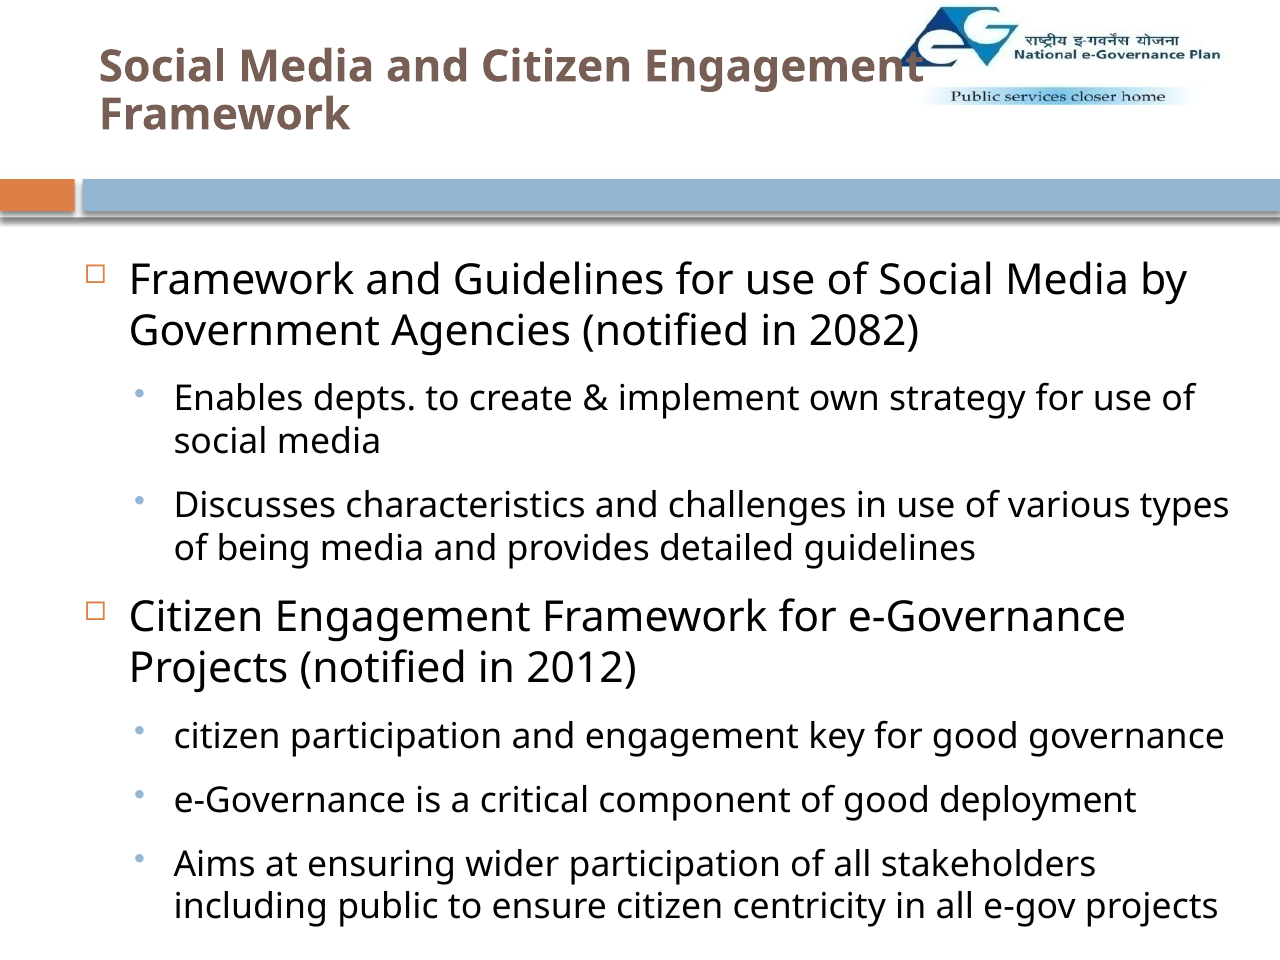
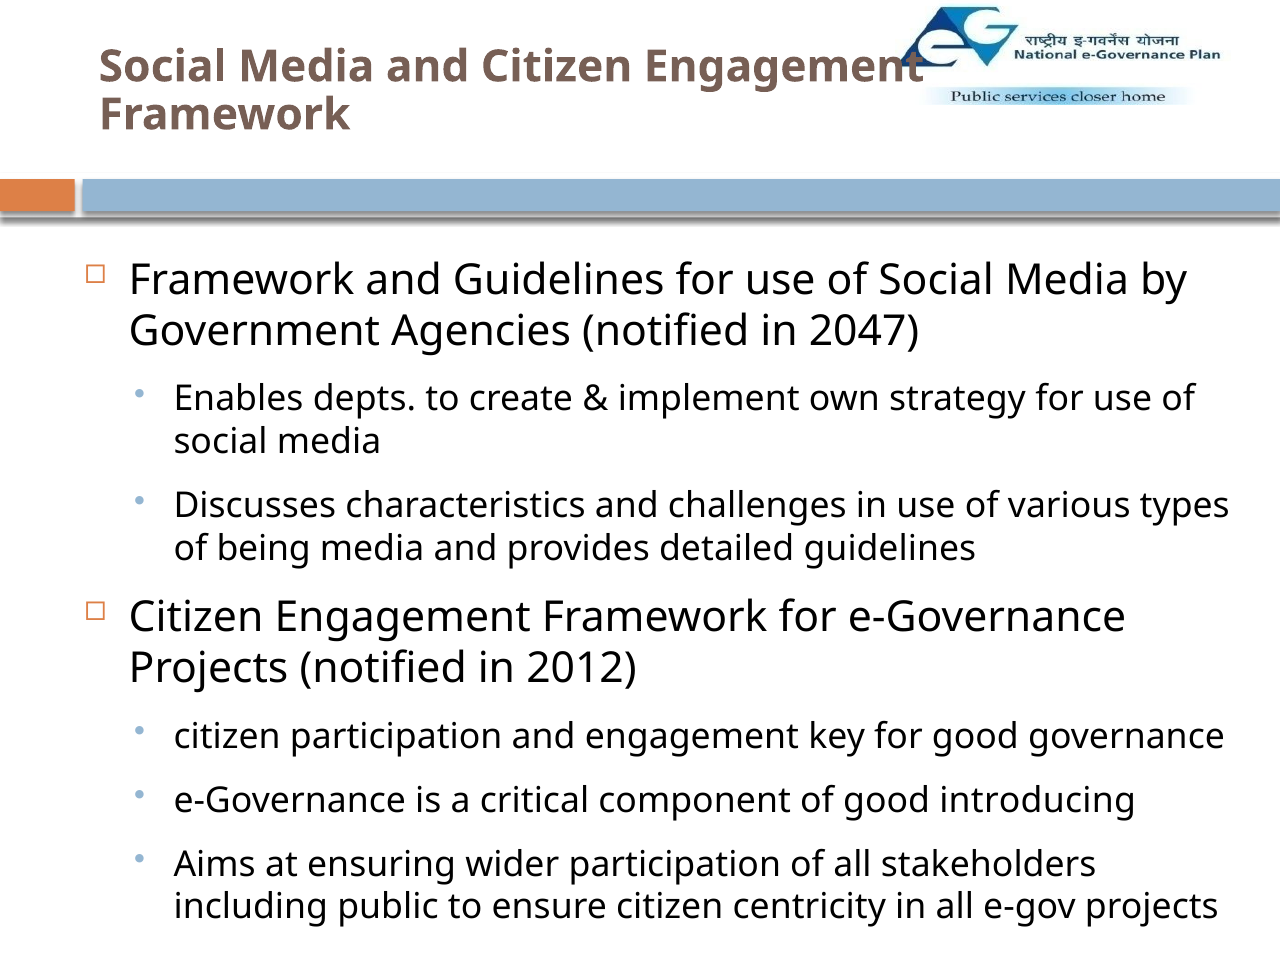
2082: 2082 -> 2047
deployment: deployment -> introducing
